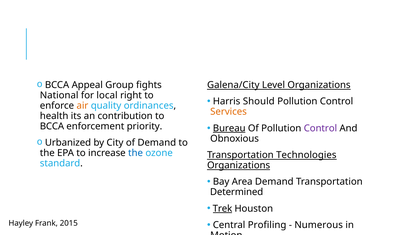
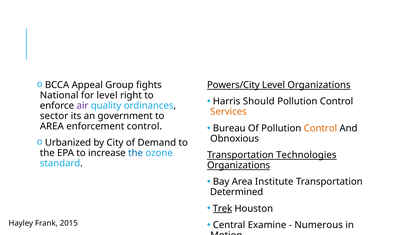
Galena/City: Galena/City -> Powers/City
for local: local -> level
air colour: orange -> purple
health: health -> sector
contribution: contribution -> government
Bureau underline: present -> none
Control at (320, 129) colour: purple -> orange
BCCA at (52, 127): BCCA -> AREA
enforcement priority: priority -> control
Area Demand: Demand -> Institute
Profiling: Profiling -> Examine
